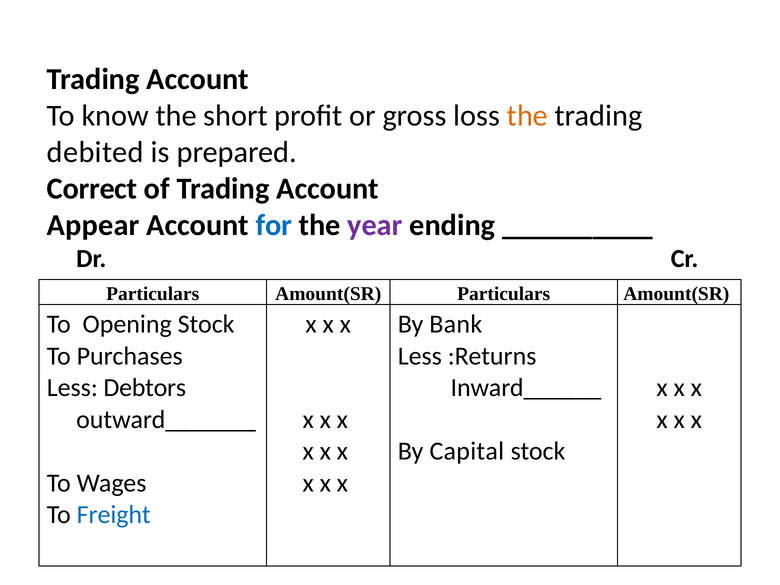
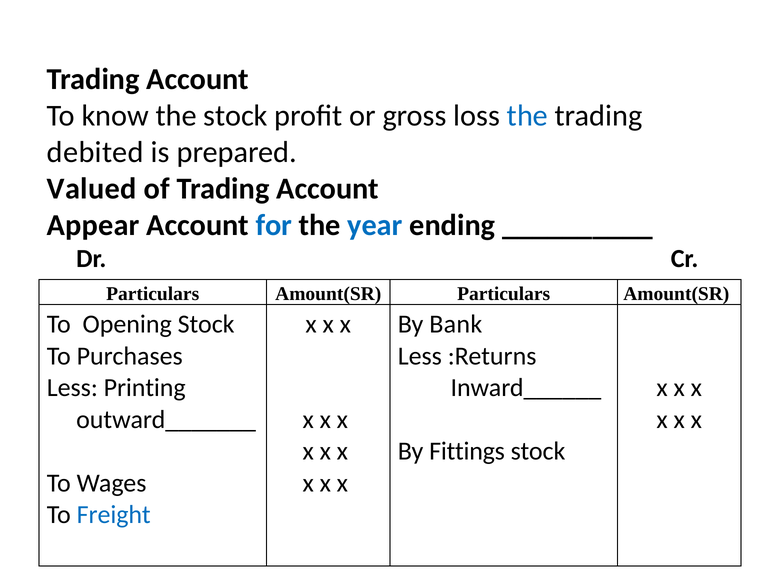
the short: short -> stock
the at (527, 116) colour: orange -> blue
Correct: Correct -> Valued
year colour: purple -> blue
Debtors: Debtors -> Printing
Capital: Capital -> Fittings
